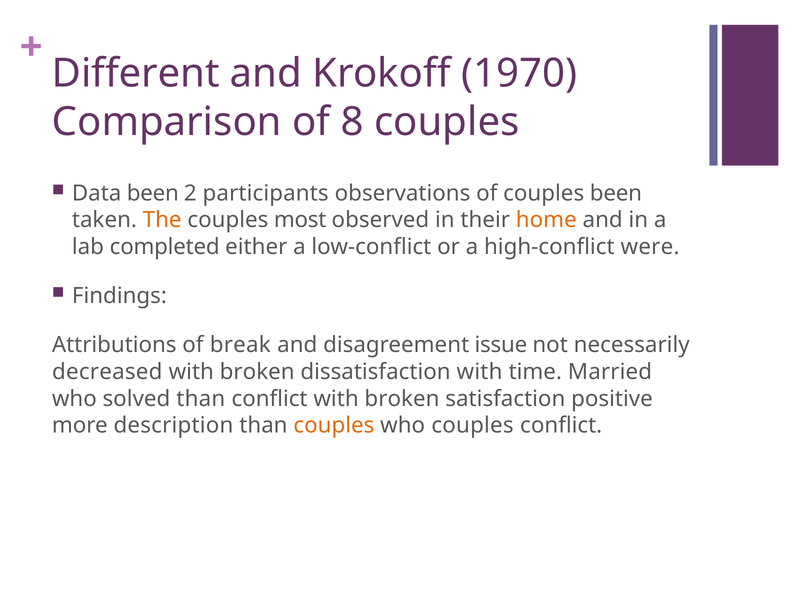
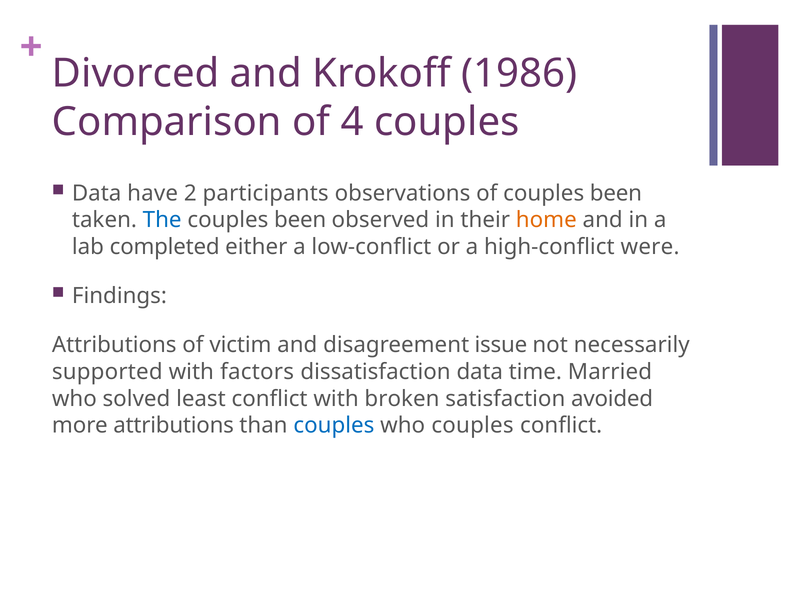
Different: Different -> Divorced
1970: 1970 -> 1986
8: 8 -> 4
Data been: been -> have
The colour: orange -> blue
most at (300, 220): most -> been
break: break -> victim
decreased: decreased -> supported
broken at (257, 372): broken -> factors
dissatisfaction with: with -> data
solved than: than -> least
positive: positive -> avoided
more description: description -> attributions
couples at (334, 426) colour: orange -> blue
